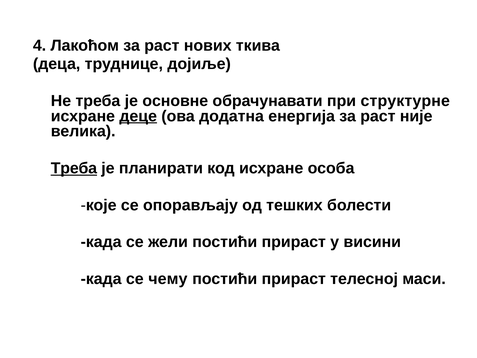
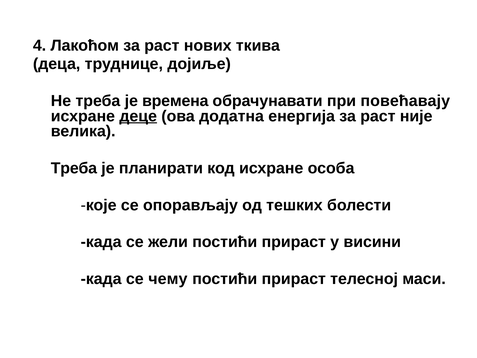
основне: основне -> времена
структурне: структурне -> повећавају
Треба at (74, 168) underline: present -> none
